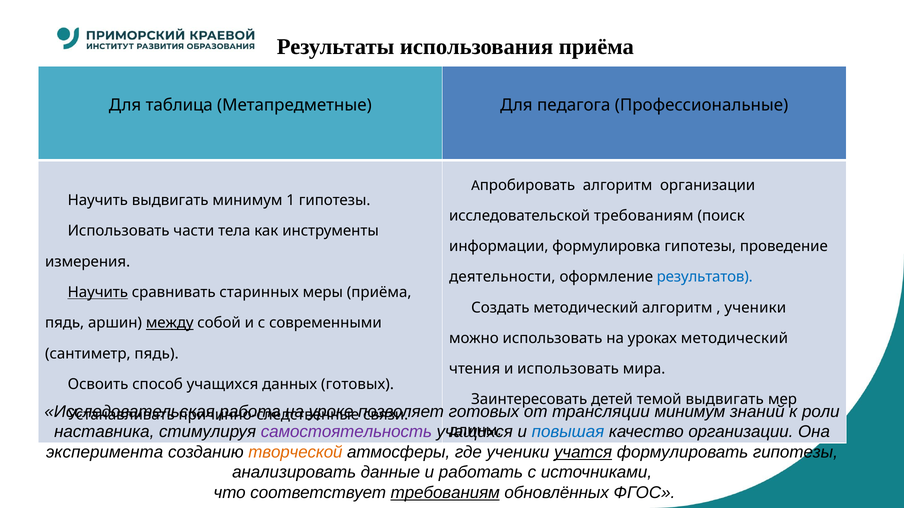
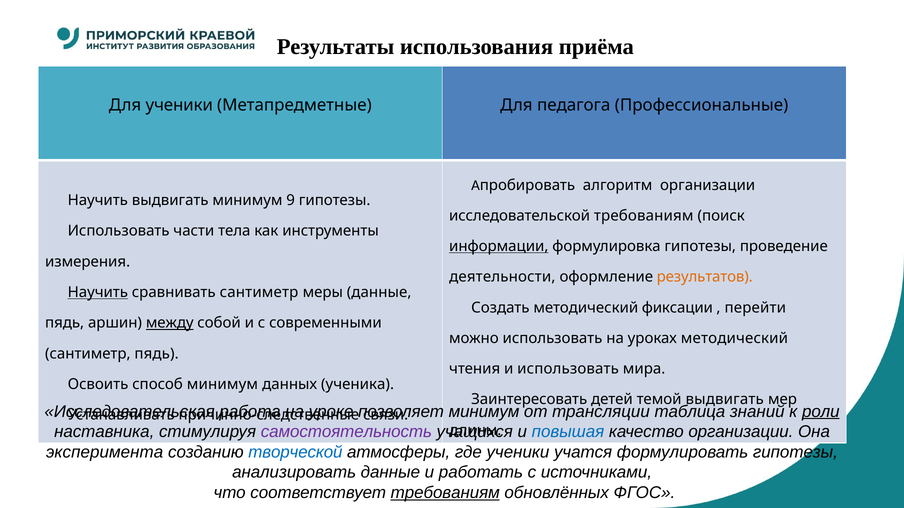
Для таблица: таблица -> ученики
1: 1 -> 9
информации underline: none -> present
результатов colour: blue -> orange
сравнивать старинных: старинных -> сантиметр
меры приёма: приёма -> данные
методический алгоритм: алгоритм -> фиксации
ученики at (755, 308): ученики -> перейти
способ учащихся: учащихся -> минимум
данных готовых: готовых -> ученика
готовых at (484, 412): готовых -> минимум
минимум at (690, 412): минимум -> таблица
роли underline: none -> present
творческой colour: orange -> blue
учатся underline: present -> none
